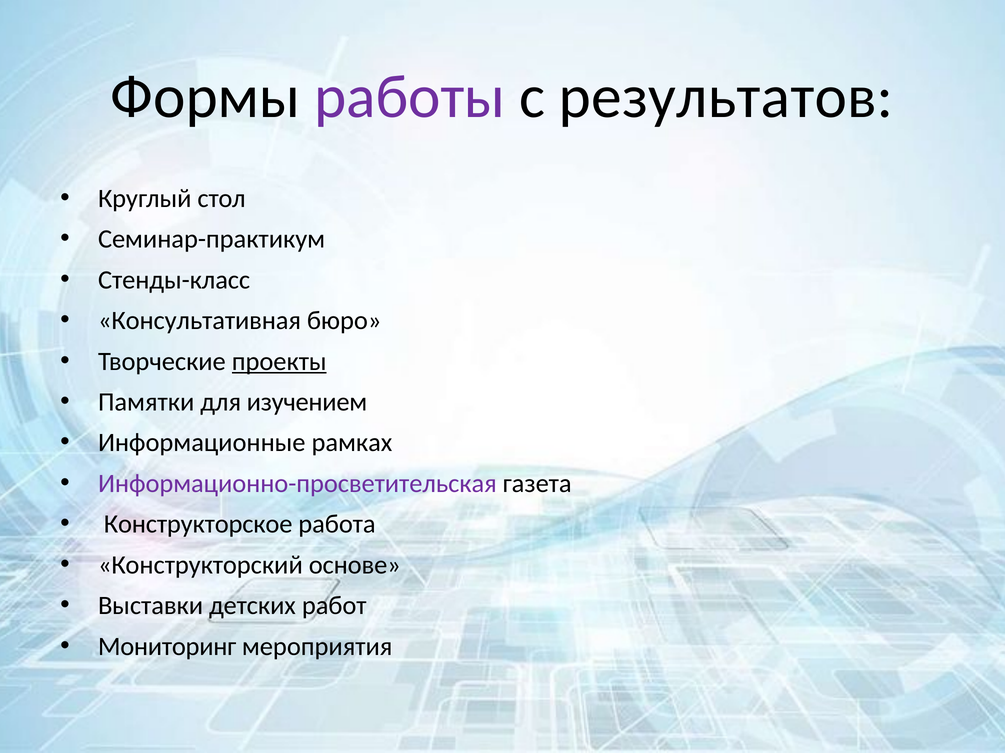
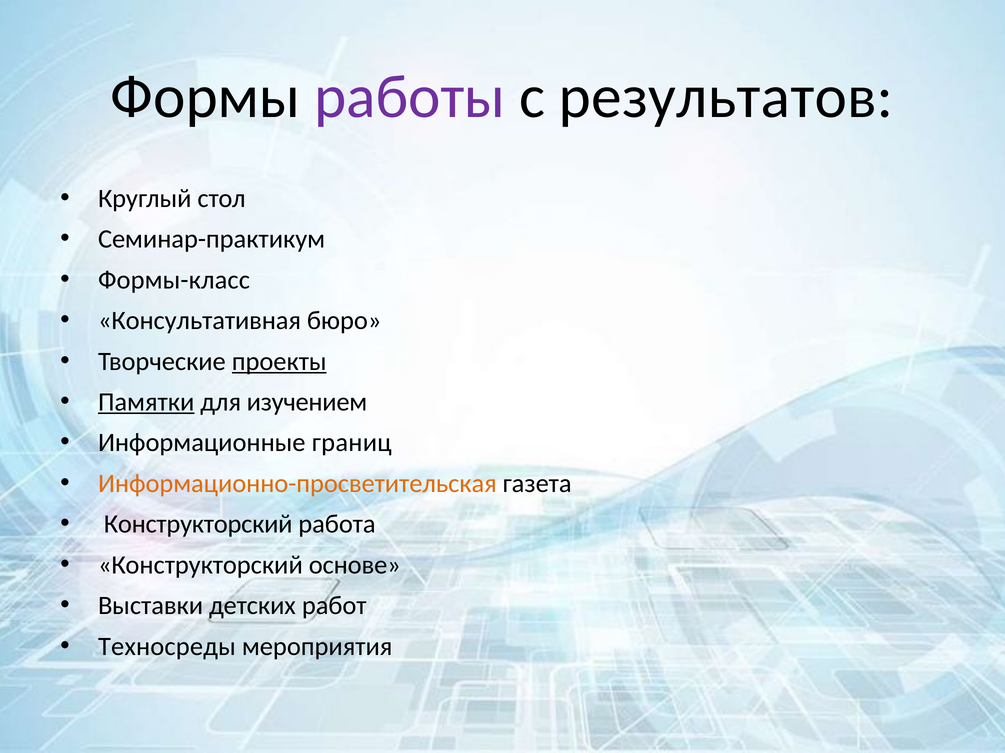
Стенды-класс: Стенды-класс -> Формы-класс
Памятки underline: none -> present
рамках: рамках -> границ
Информационно-просветительская colour: purple -> orange
Конструкторское at (198, 525): Конструкторское -> Конструкторский
Мониторинг: Мониторинг -> Техносреды
